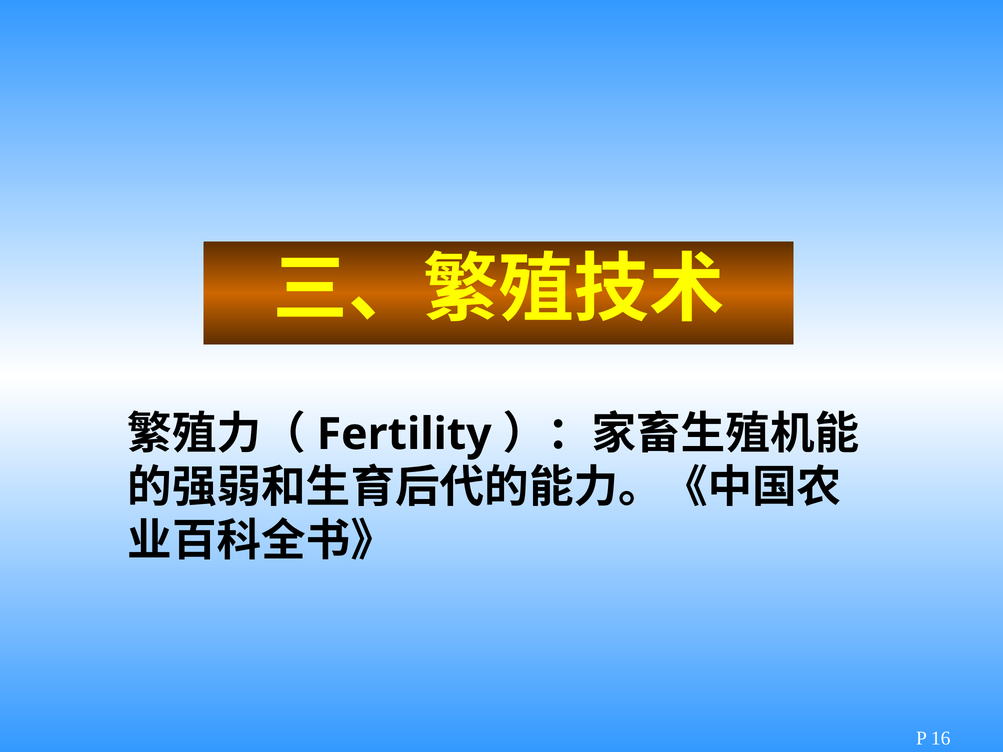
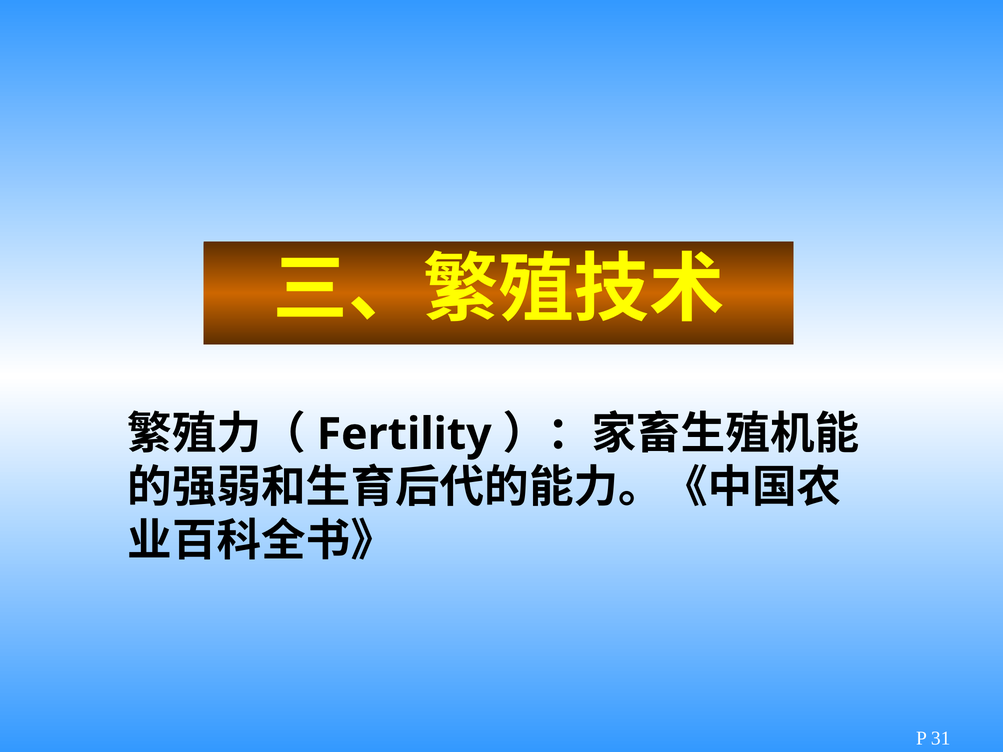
16: 16 -> 31
